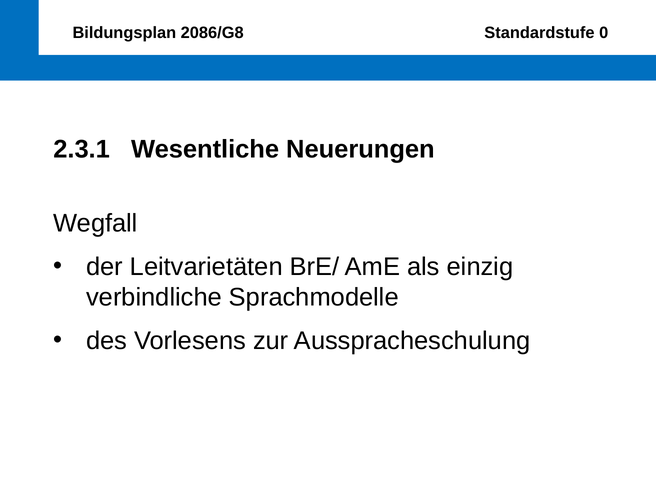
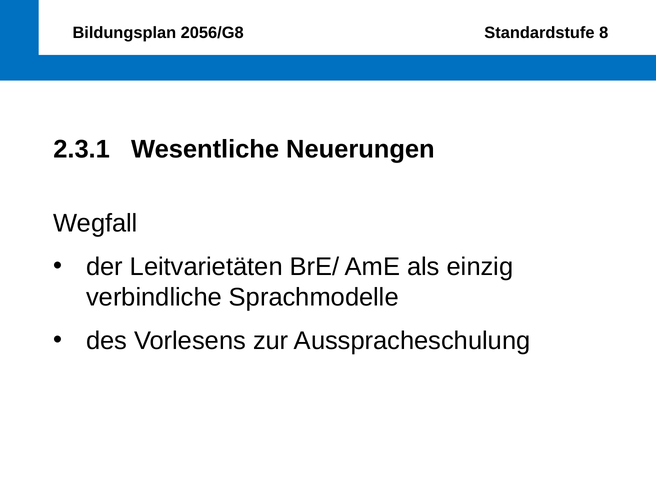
2086/G8: 2086/G8 -> 2056/G8
0: 0 -> 8
